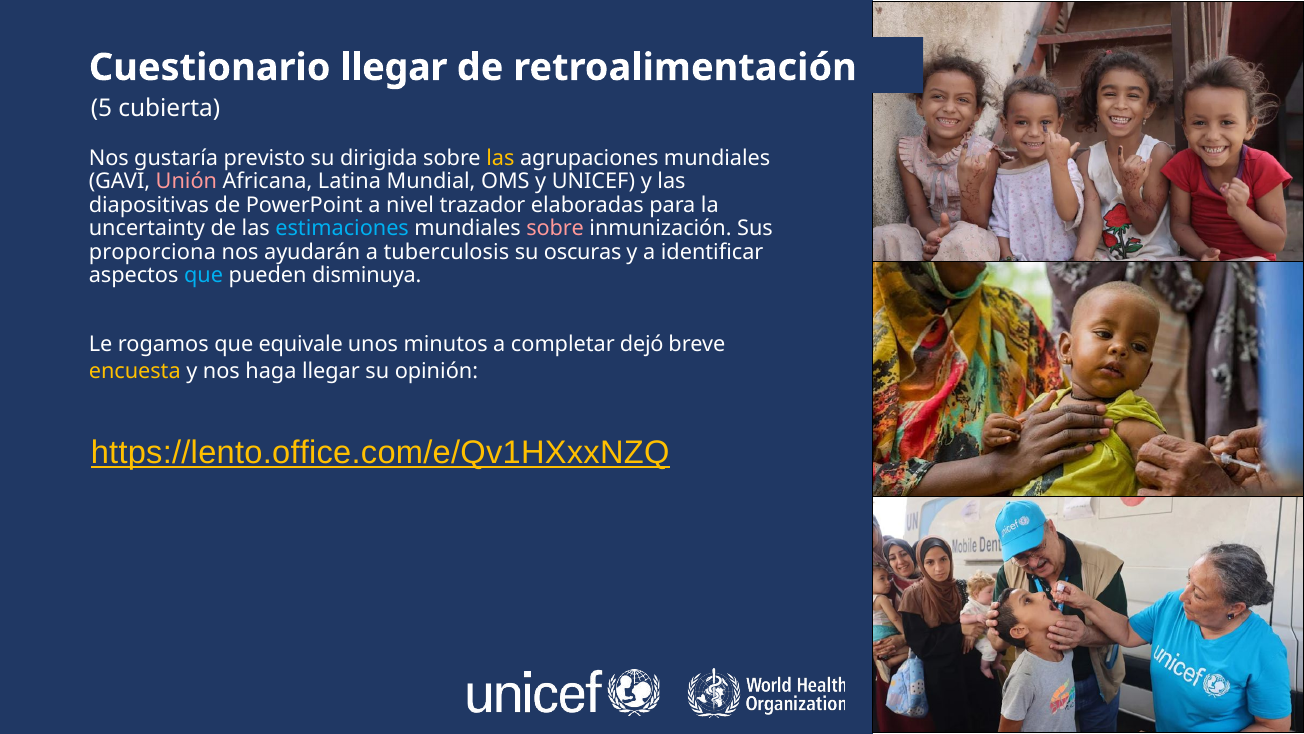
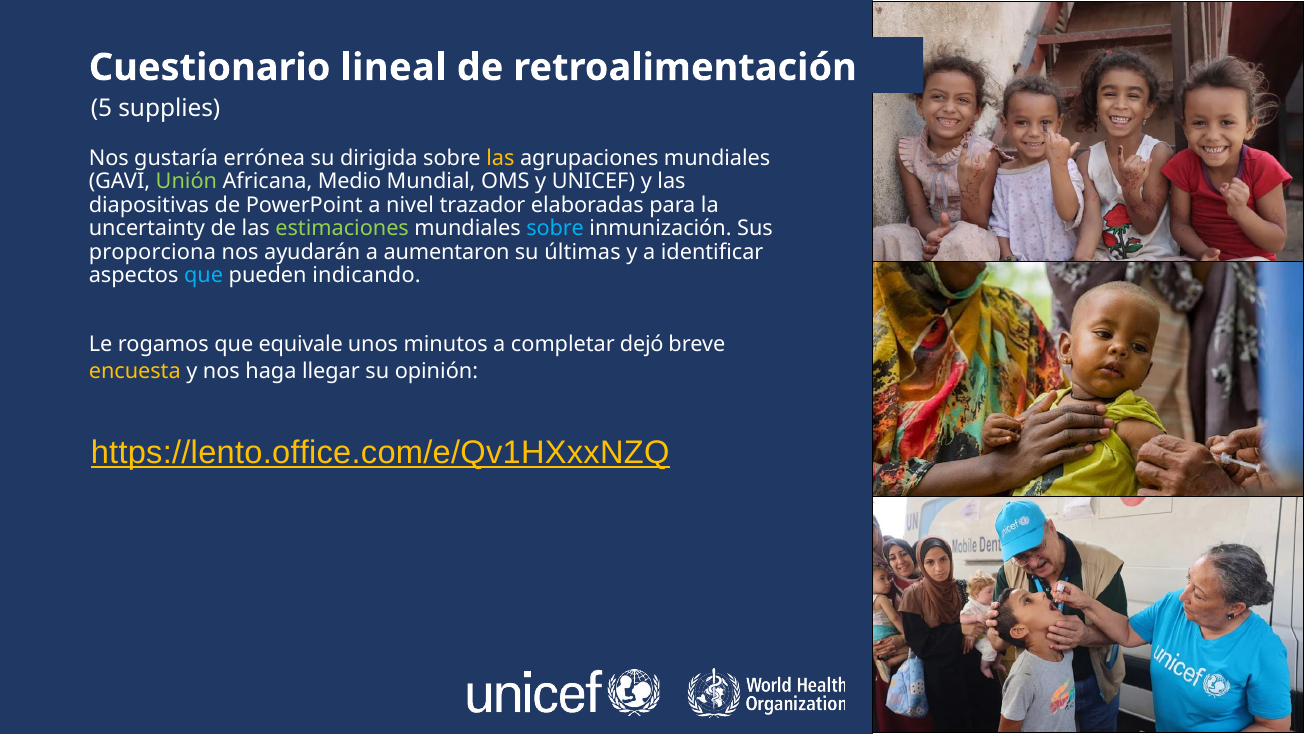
llegar at (394, 67): llegar -> lineal
cubierta: cubierta -> supplies
previsto: previsto -> errónea
Unión colour: pink -> light green
Latina: Latina -> Medio
estimaciones colour: light blue -> light green
sobre at (555, 229) colour: pink -> light blue
tuberculosis: tuberculosis -> aumentaron
oscuras: oscuras -> últimas
disminuya: disminuya -> indicando
